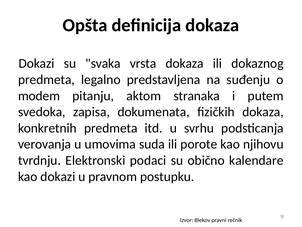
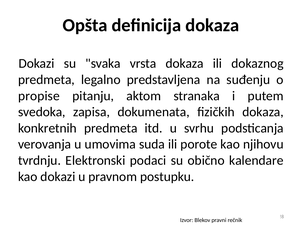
modem: modem -> propise
